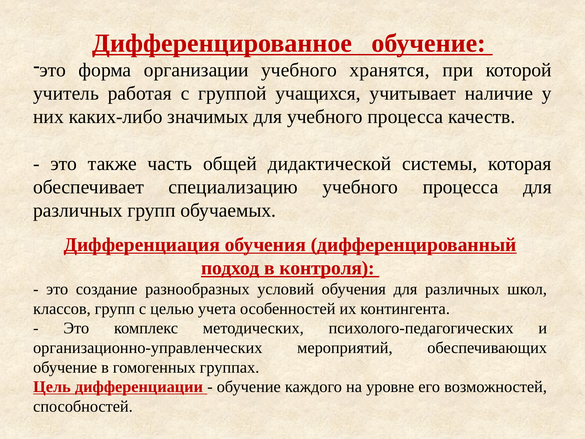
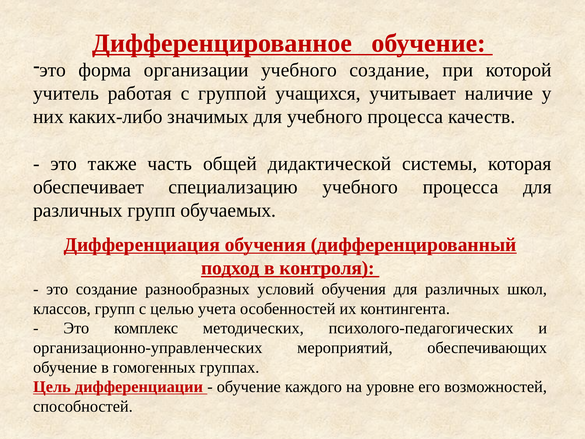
учебного хранятся: хранятся -> создание
